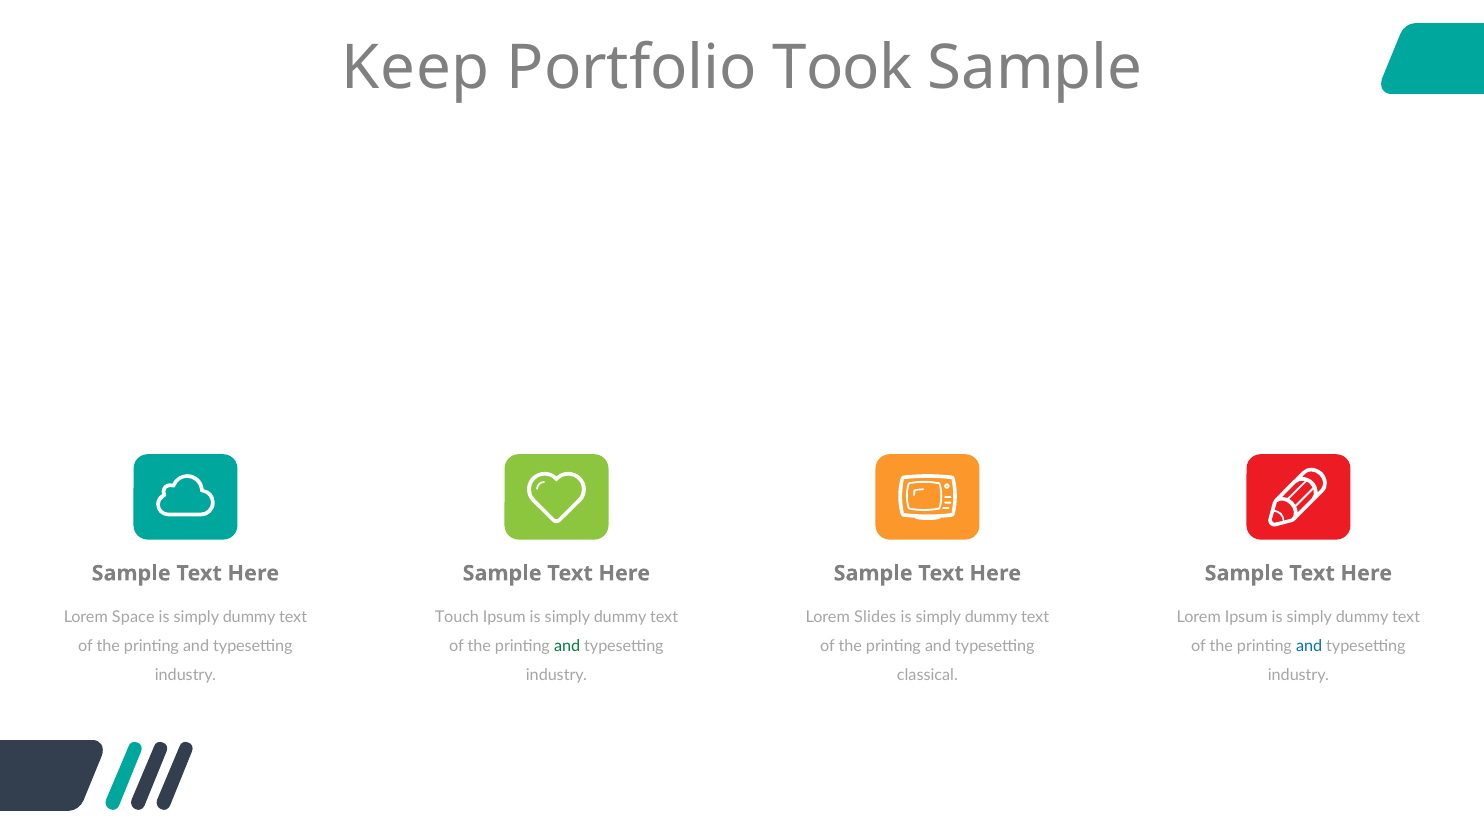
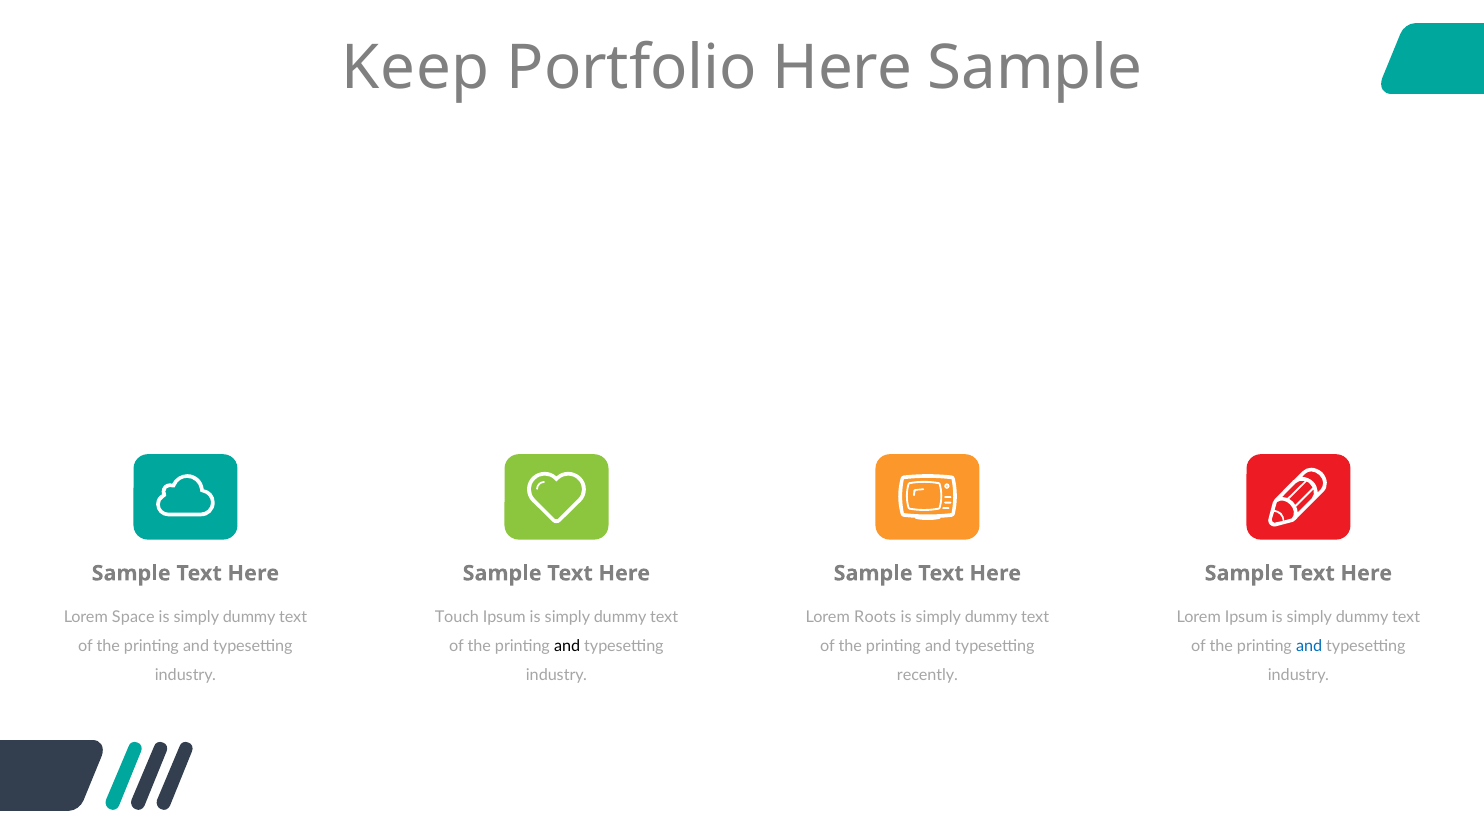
Portfolio Took: Took -> Here
Slides: Slides -> Roots
and at (567, 646) colour: green -> black
classical: classical -> recently
